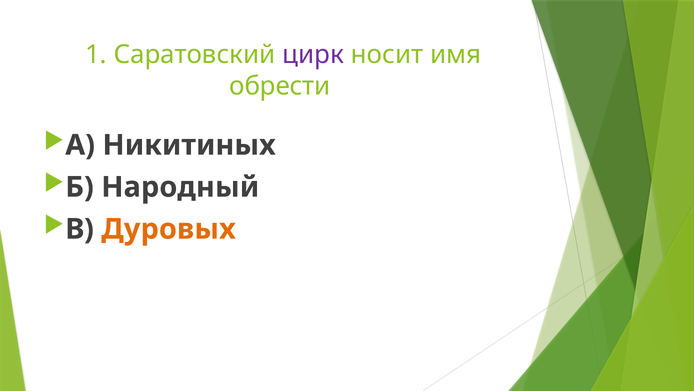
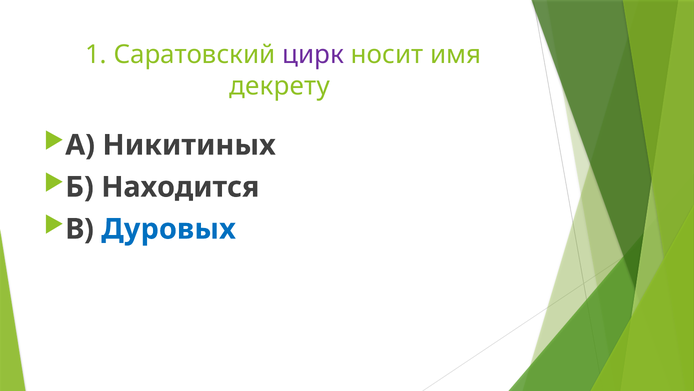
обрести: обрести -> декрету
Народный: Народный -> Находится
Дуровых colour: orange -> blue
